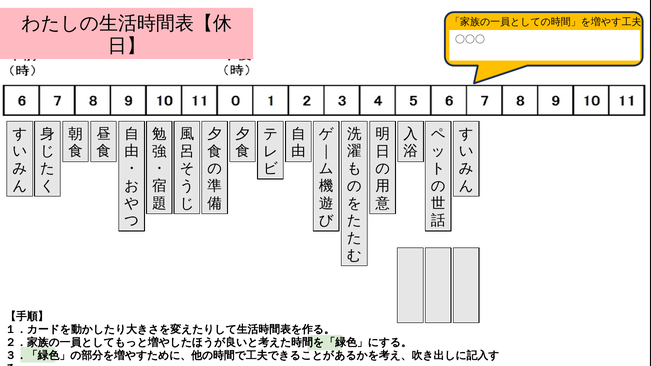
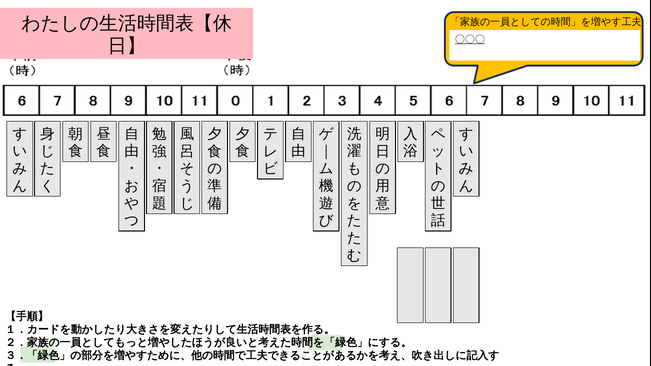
〇〇〇 underline: none -> present
